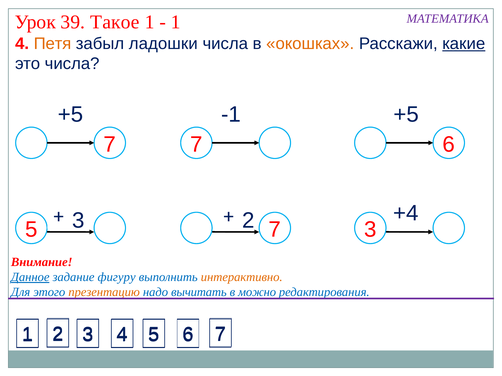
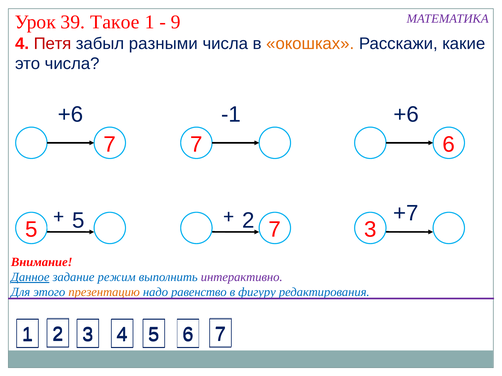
1 at (176, 22): 1 -> 9
Петя colour: orange -> red
ладошки: ладошки -> разными
какие underline: present -> none
+5 at (71, 115): +5 -> +6
-1 +5: +5 -> +6
3 at (78, 221): 3 -> 5
+4: +4 -> +7
фигуру: фигуру -> режим
интерактивно colour: orange -> purple
вычитать: вычитать -> равенство
можно: можно -> фигуру
